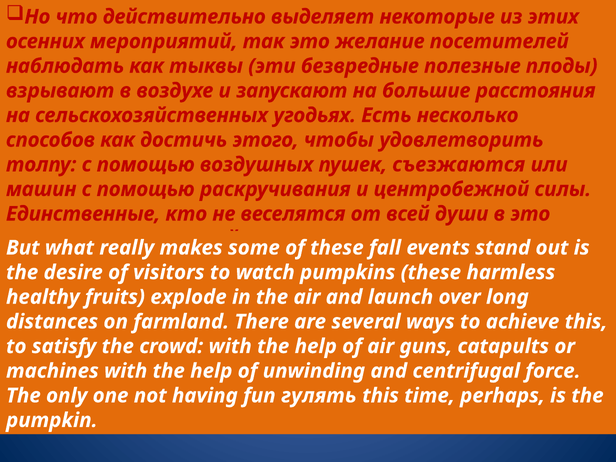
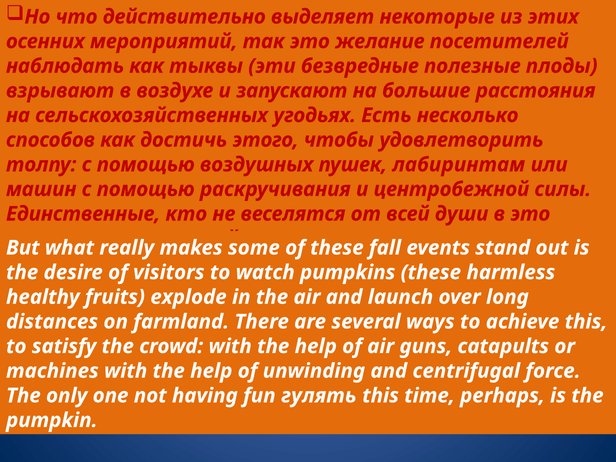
съезжаются: съезжаются -> лабиринтам
